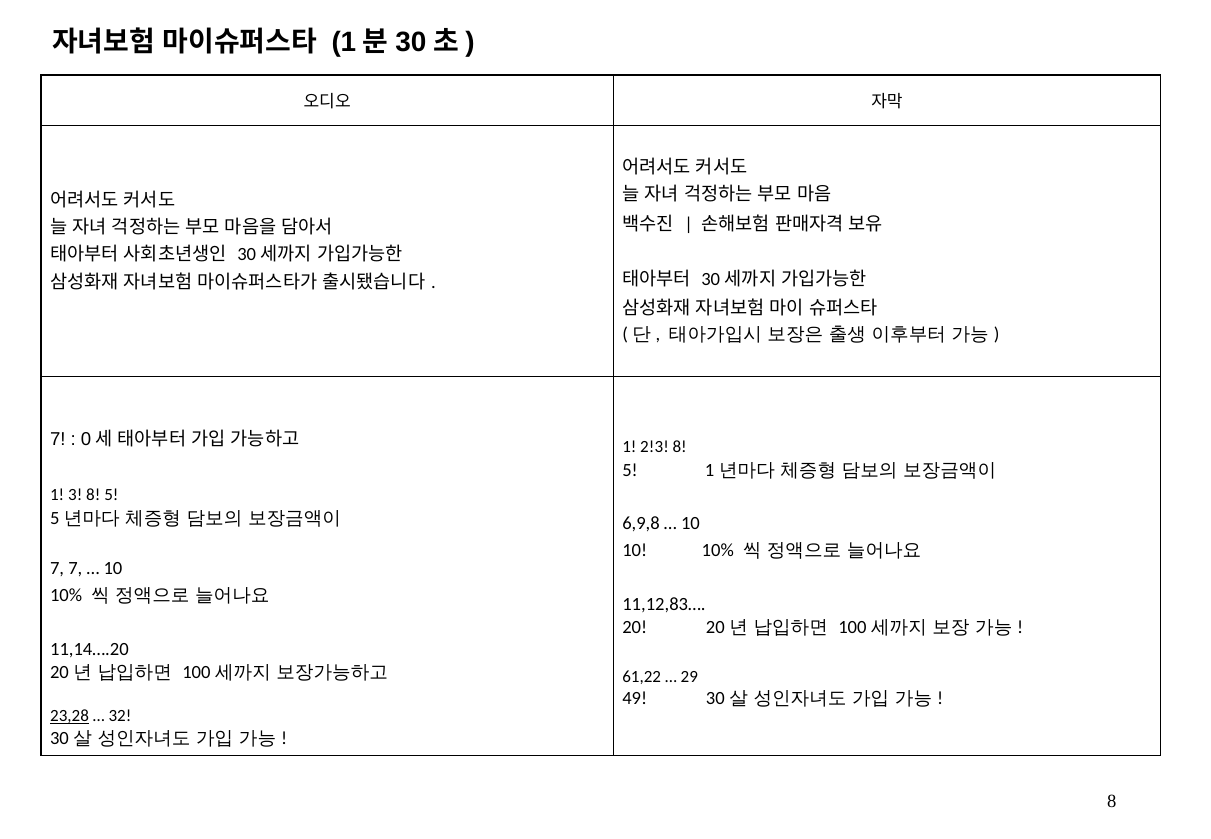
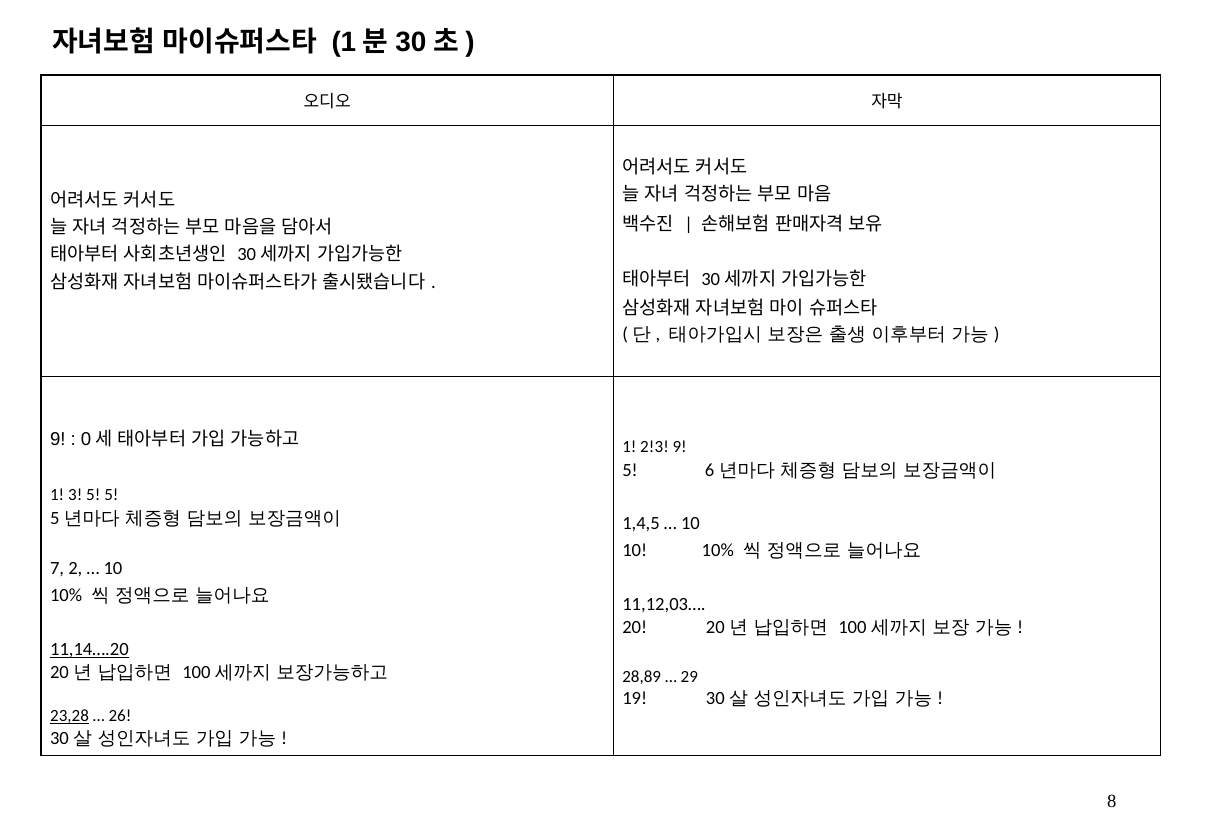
7 at (58, 439): 7 -> 9
2!3 8: 8 -> 9
5 1: 1 -> 6
3 8: 8 -> 5
6,9,8: 6,9,8 -> 1,4,5
7 7: 7 -> 2
11,12,83…: 11,12,83… -> 11,12,03…
11,14….20 underline: none -> present
61,22: 61,22 -> 28,89
49: 49 -> 19
32: 32 -> 26
